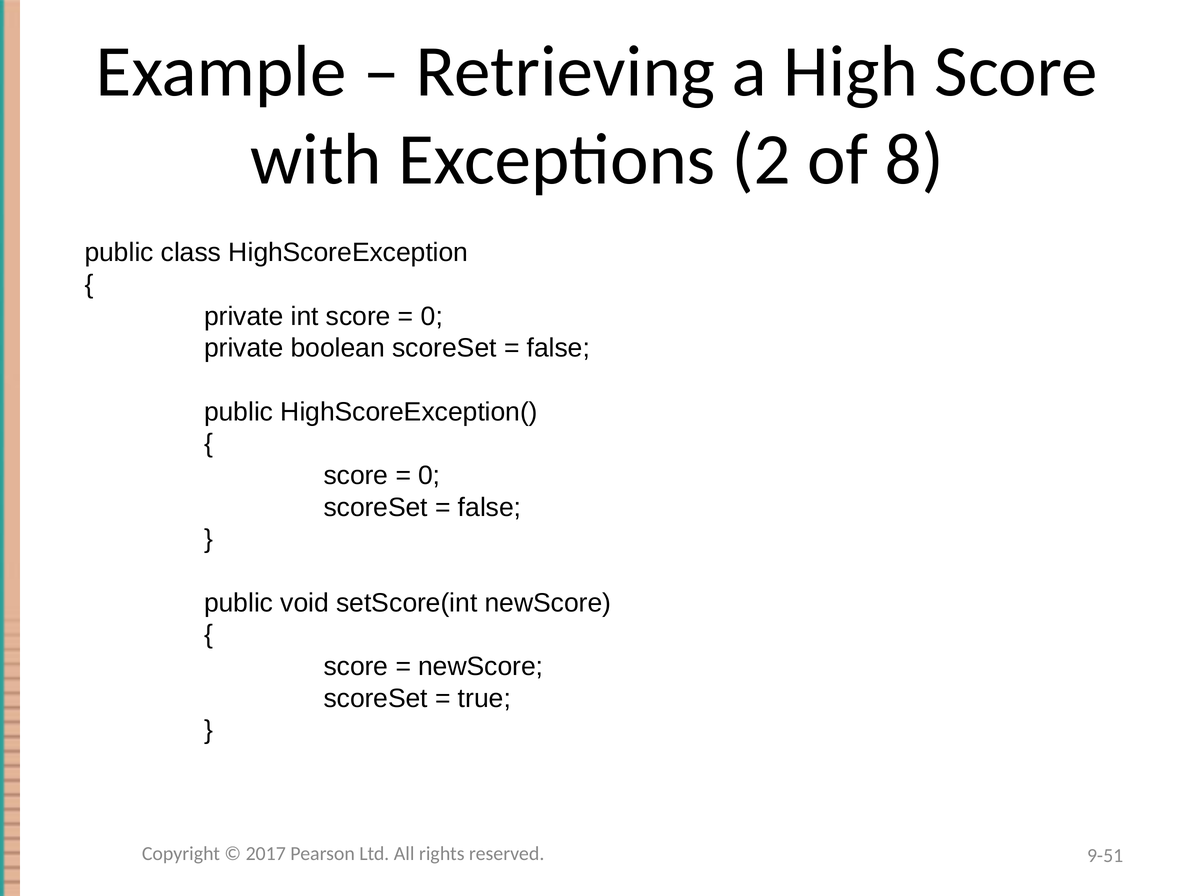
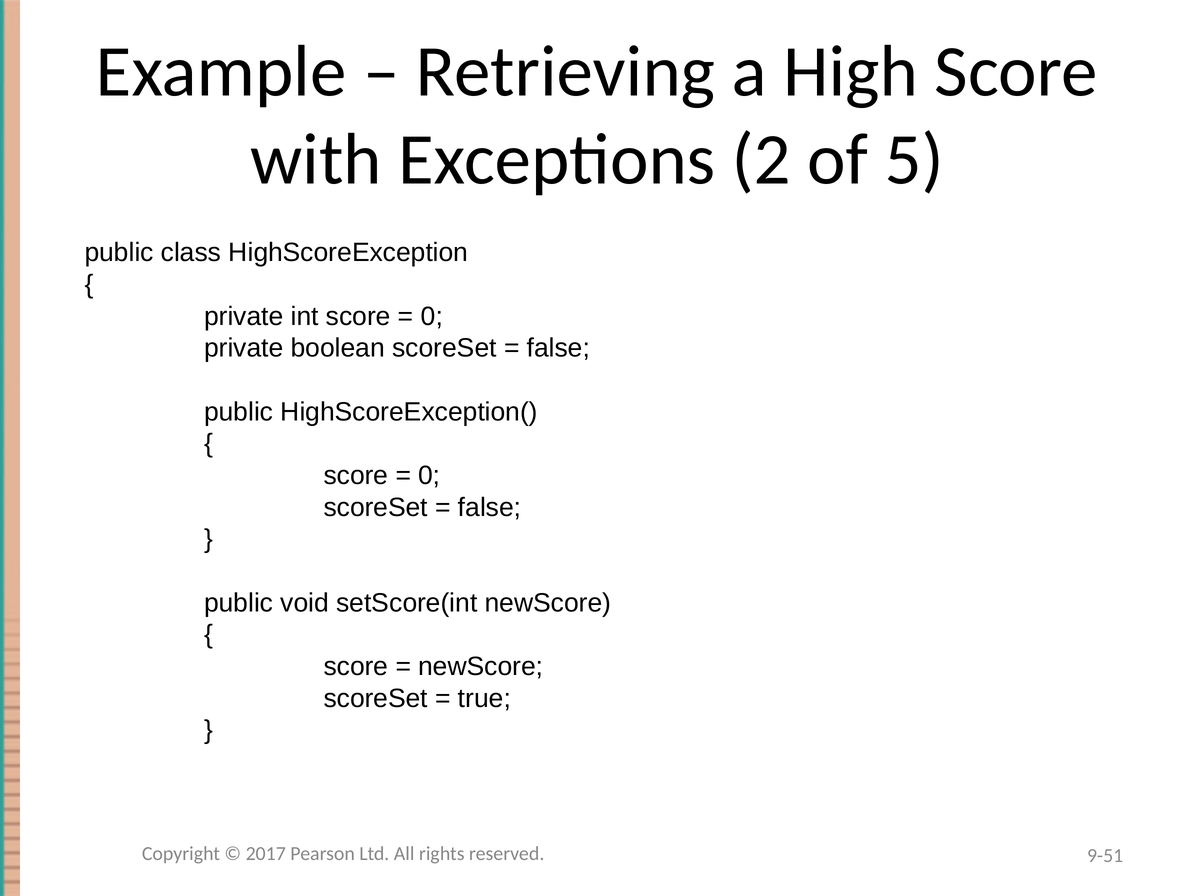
8: 8 -> 5
